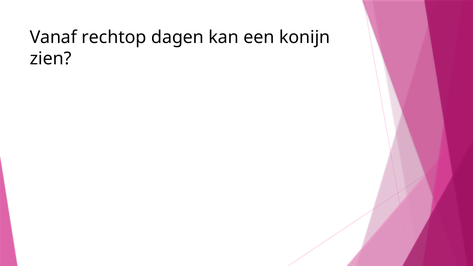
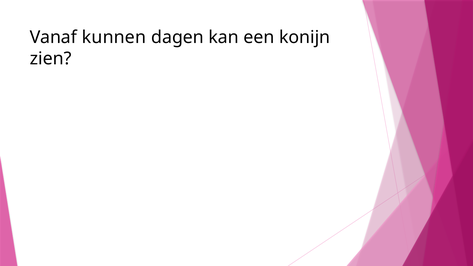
rechtop: rechtop -> kunnen
